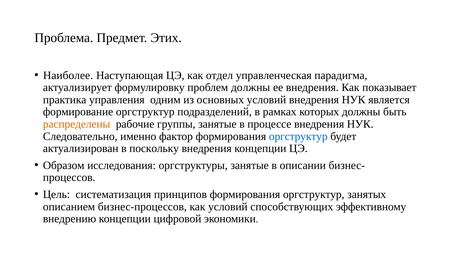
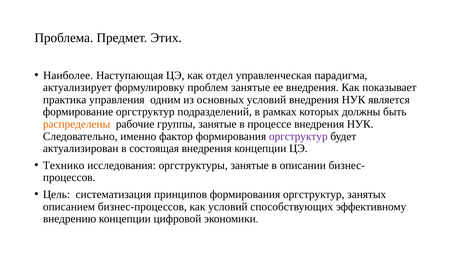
проблем должны: должны -> занятые
оргструктур at (298, 136) colour: blue -> purple
поскольку: поскольку -> состоящая
Образом: Образом -> Технико
